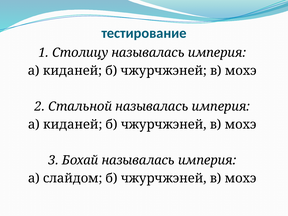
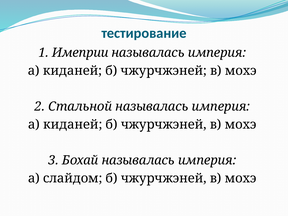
Столицу: Столицу -> Имеприи
